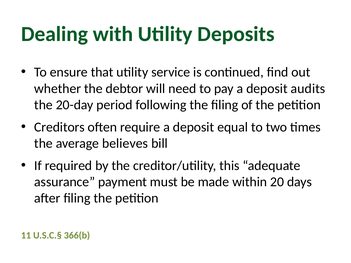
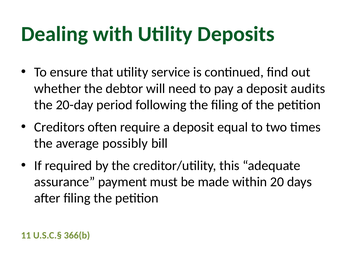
believes: believes -> possibly
